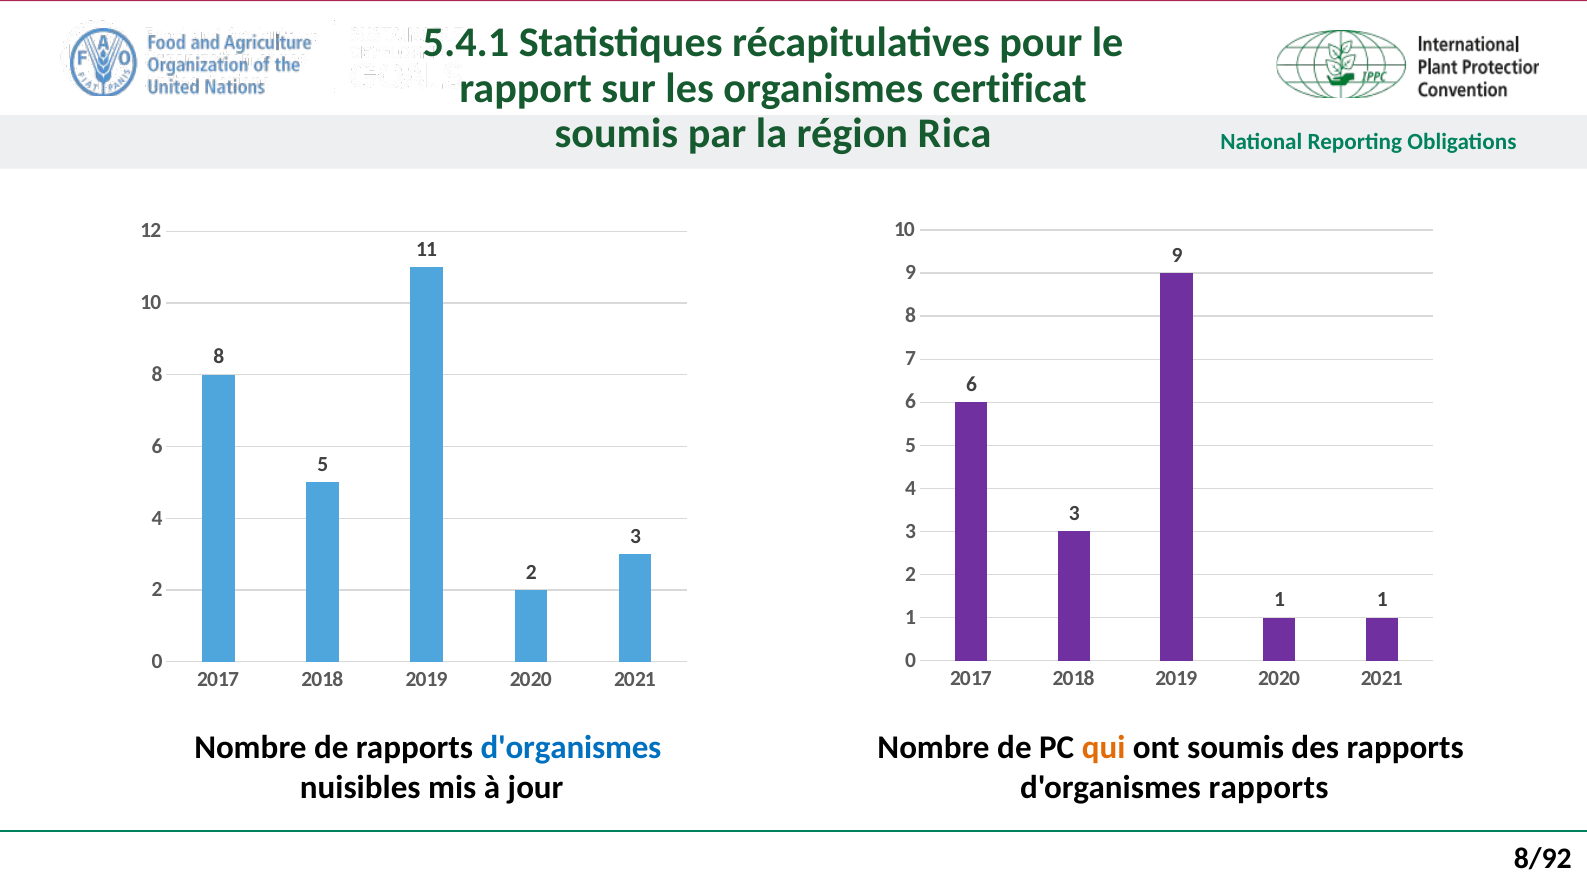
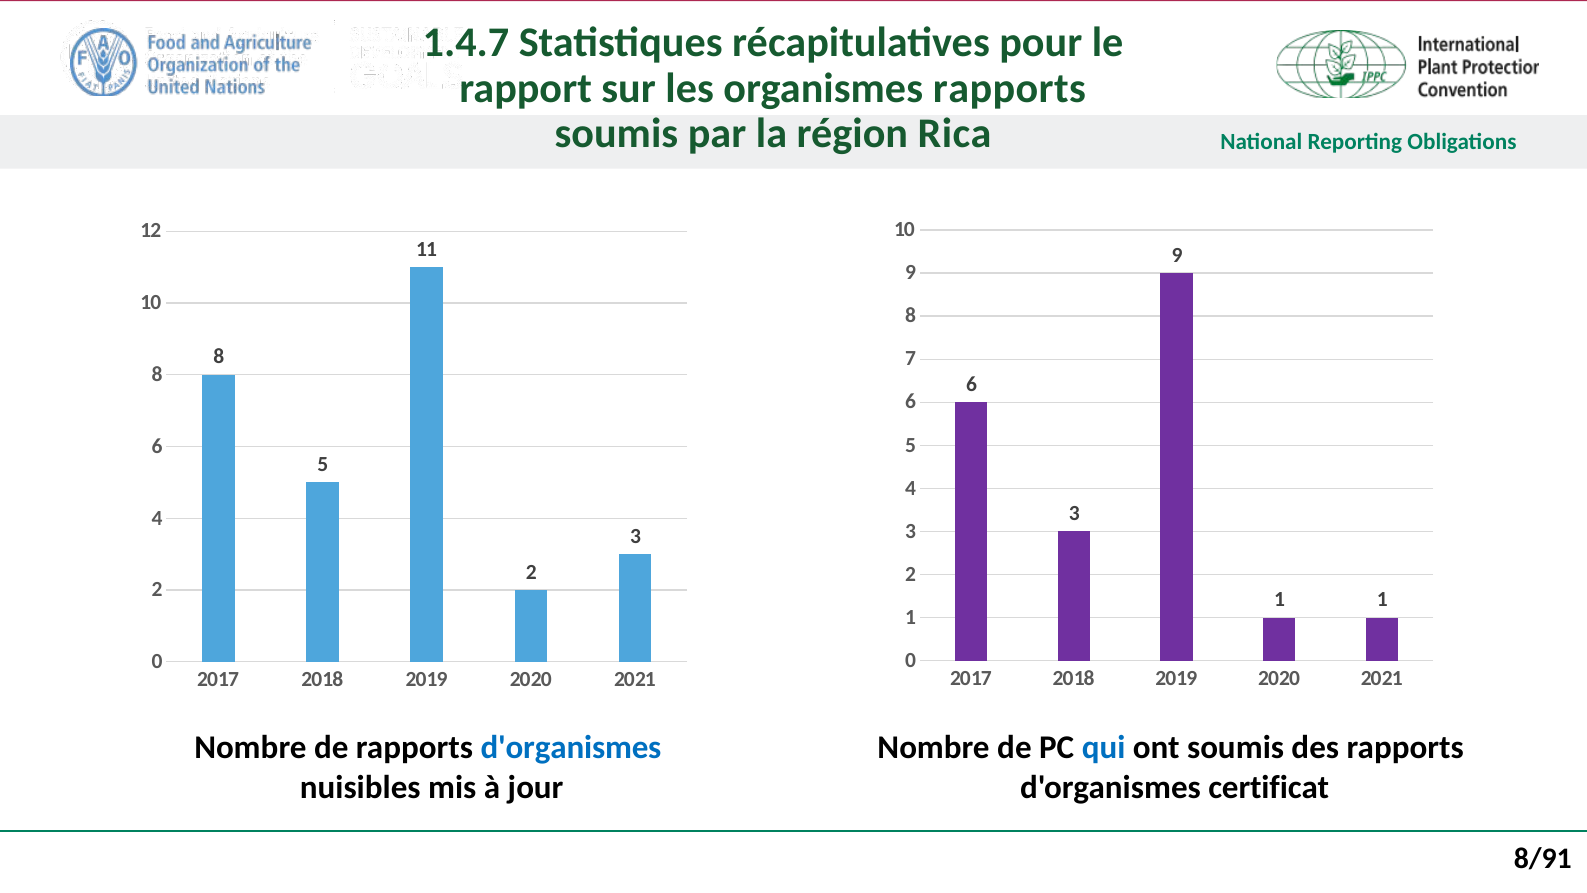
5.4.1: 5.4.1 -> 1.4.7
organismes certificat: certificat -> rapports
qui colour: orange -> blue
d'organismes rapports: rapports -> certificat
8/92: 8/92 -> 8/91
